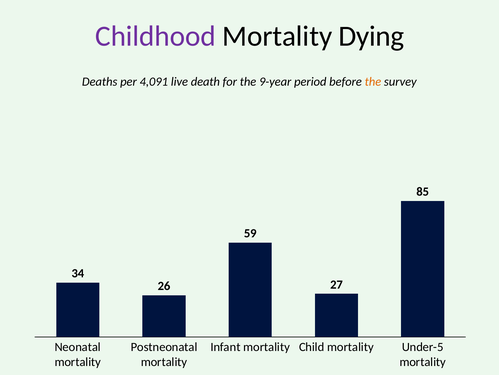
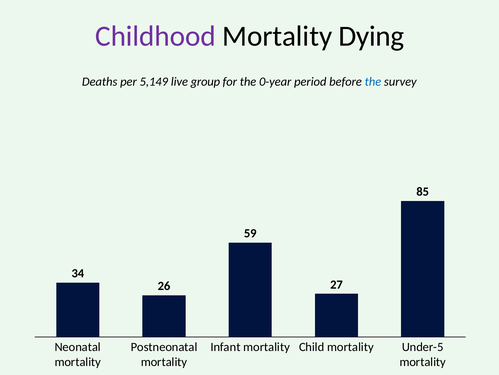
4,091: 4,091 -> 5,149
death: death -> group
9-year: 9-year -> 0-year
the at (373, 81) colour: orange -> blue
